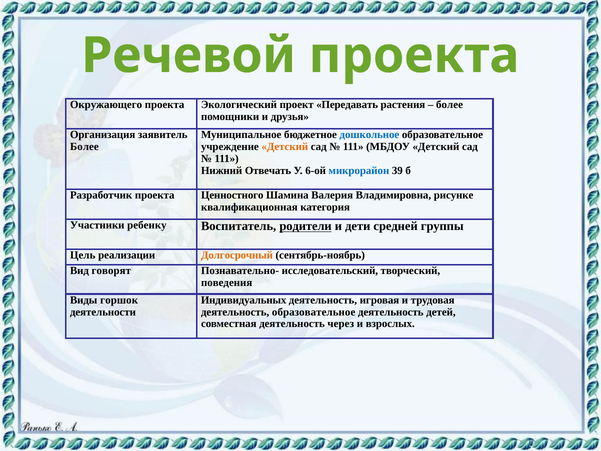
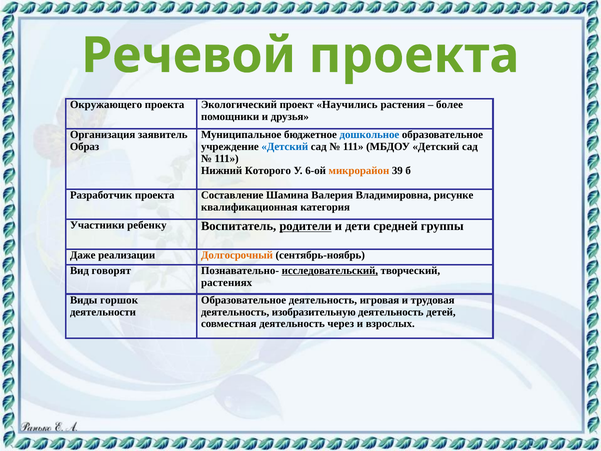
Передавать: Передавать -> Научились
Более at (84, 146): Более -> Образ
Детский at (285, 146) colour: orange -> blue
Отвечать: Отвечать -> Которого
микрорайон colour: blue -> orange
Ценностного: Ценностного -> Составление
Цель: Цель -> Даже
исследовательский underline: none -> present
поведения: поведения -> растениях
Индивидуальных at (244, 300): Индивидуальных -> Образовательное
деятельность образовательное: образовательное -> изобразительную
